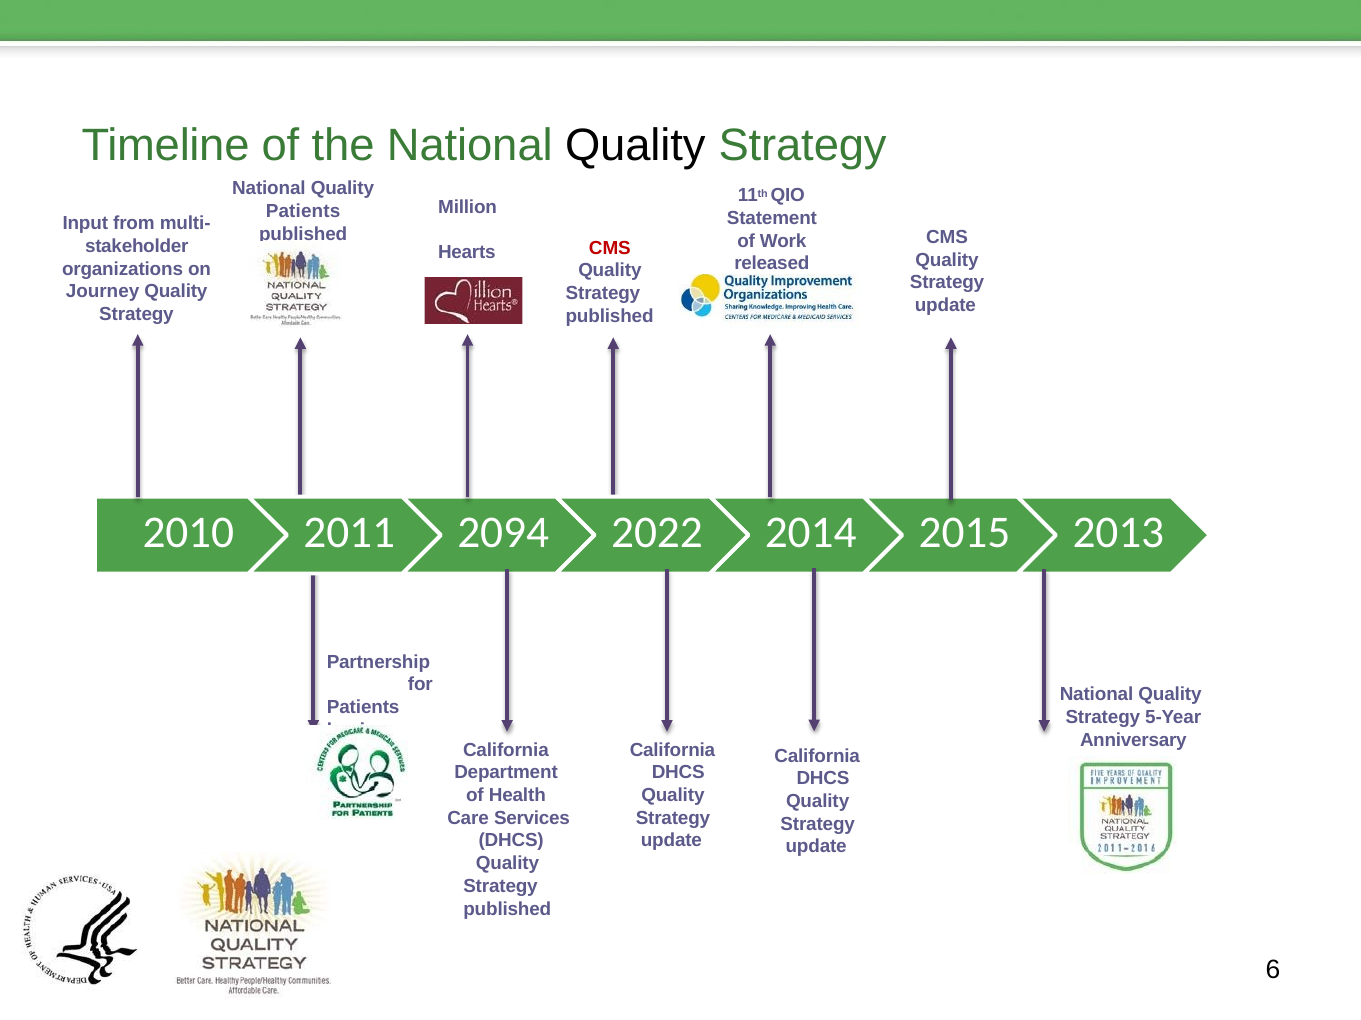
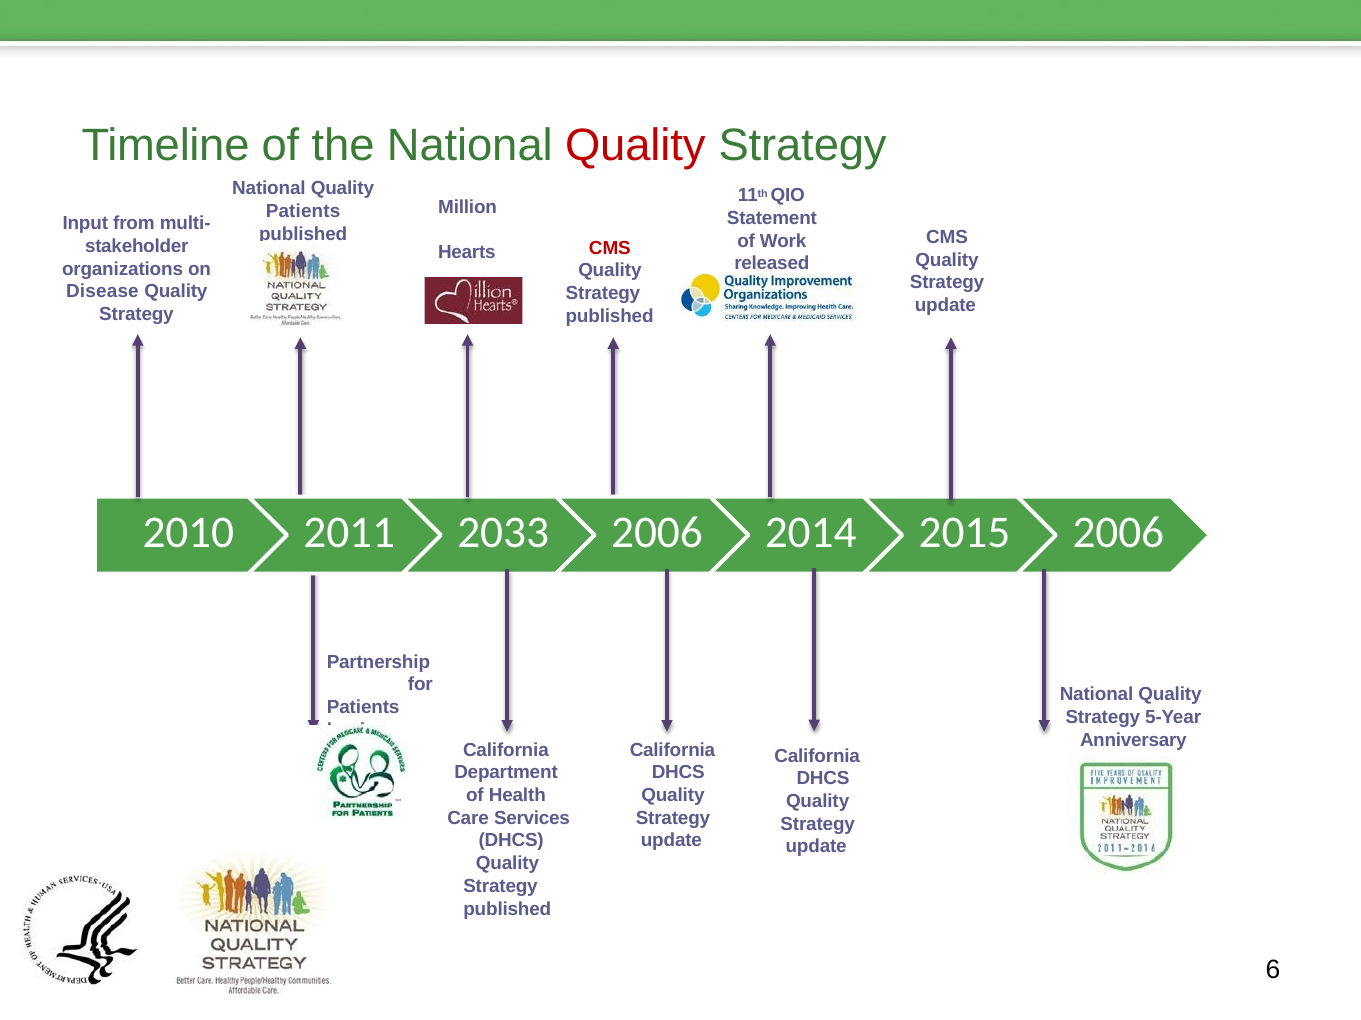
Quality at (635, 146) colour: black -> red
Journey: Journey -> Disease
2094: 2094 -> 2033
2022 at (657, 533): 2022 -> 2006
2011 2013: 2013 -> 2006
